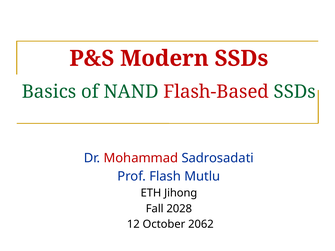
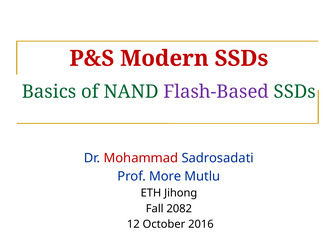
Flash-Based colour: red -> purple
Flash: Flash -> More
2028: 2028 -> 2082
2062: 2062 -> 2016
